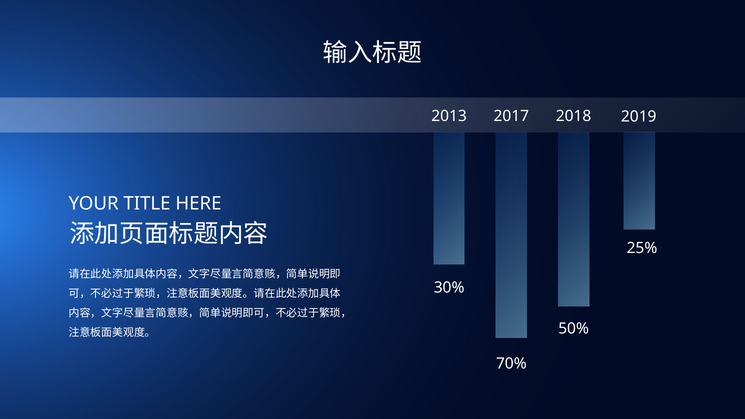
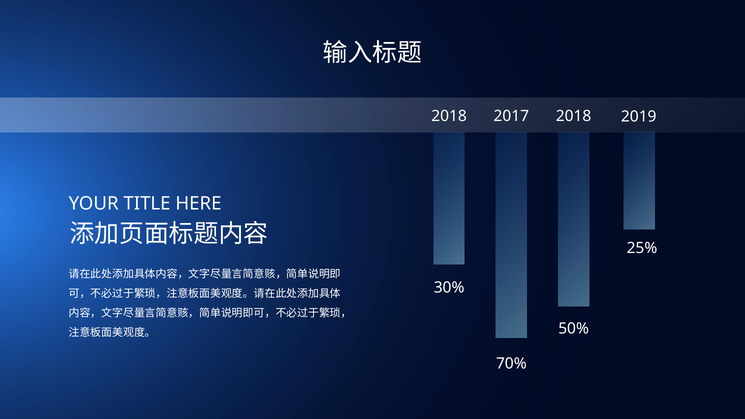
2013 at (449, 116): 2013 -> 2018
